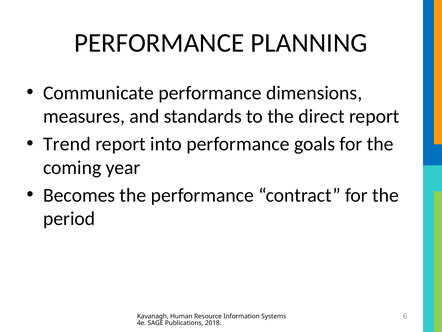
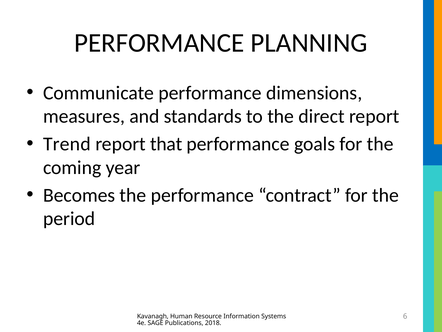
into: into -> that
